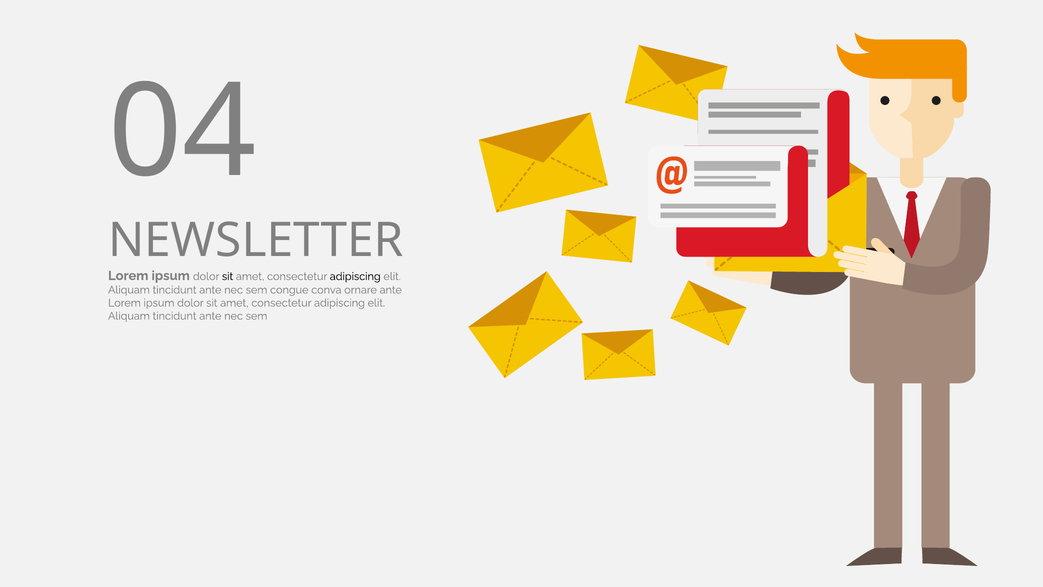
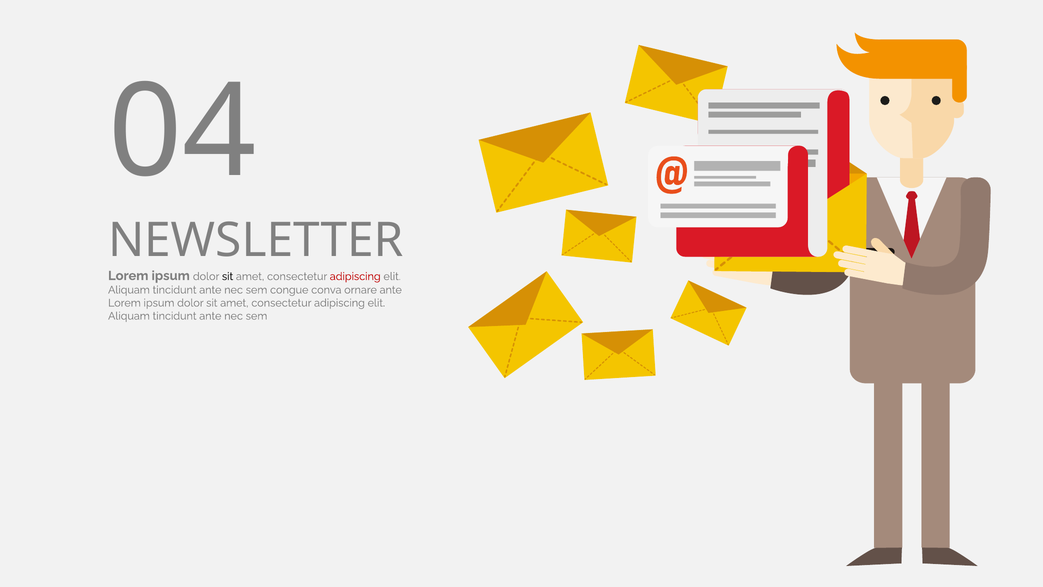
adipiscing at (355, 276) colour: black -> red
